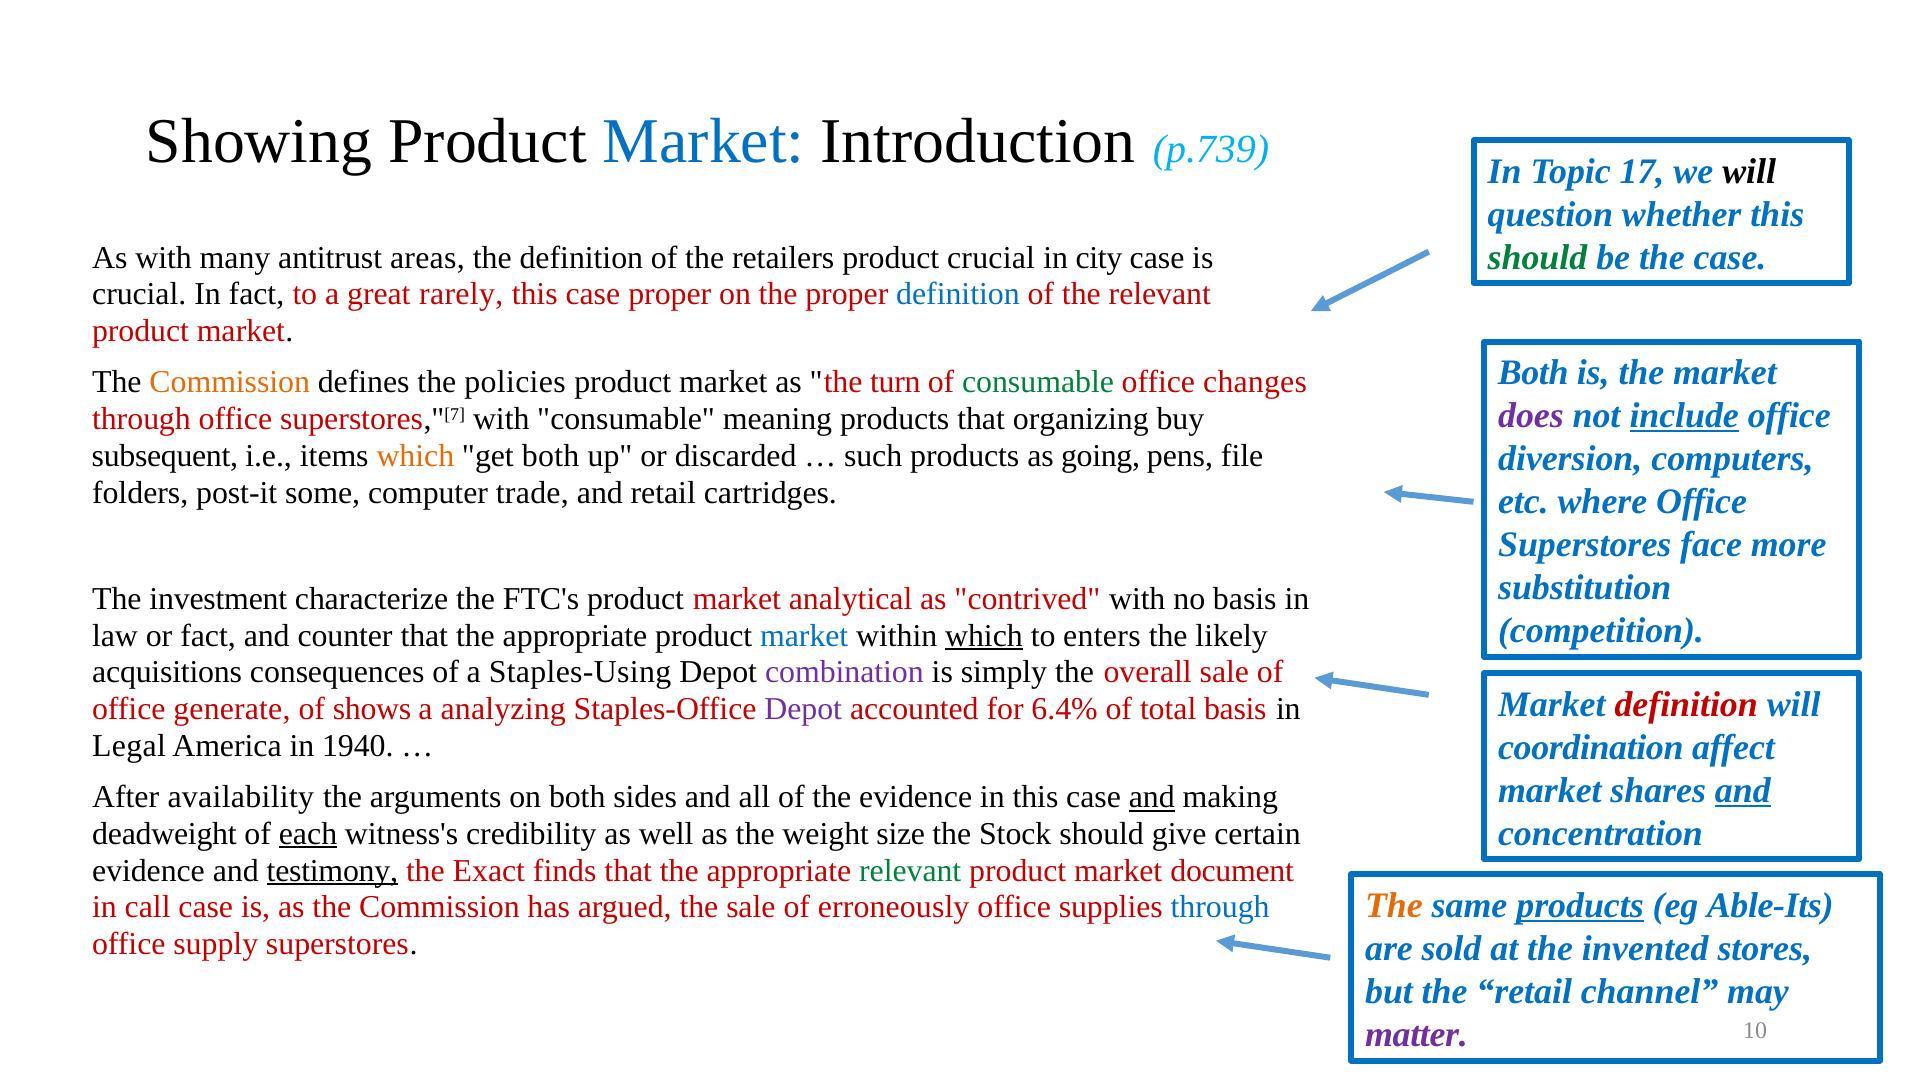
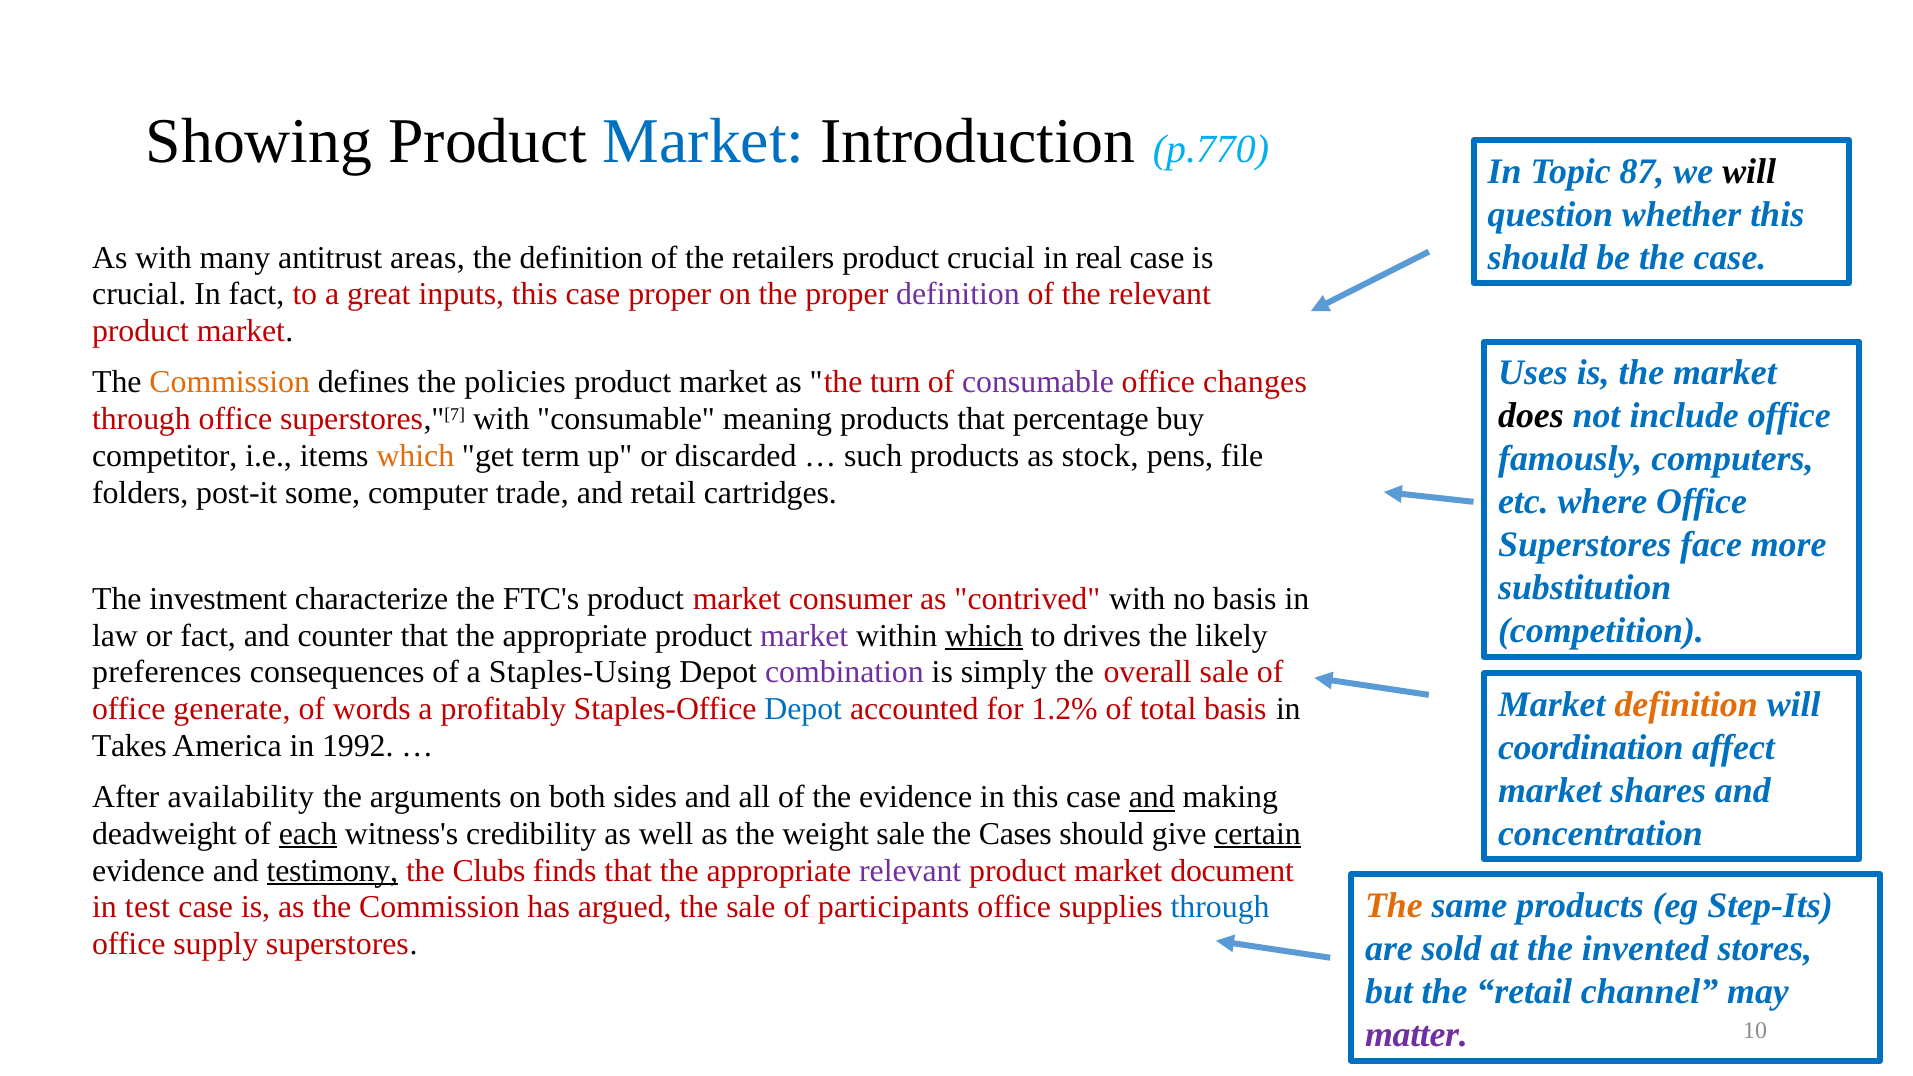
p.739: p.739 -> p.770
17: 17 -> 87
should at (1537, 257) colour: green -> blue
city: city -> real
rarely: rarely -> inputs
definition at (958, 294) colour: blue -> purple
Both at (1533, 373): Both -> Uses
consumable at (1038, 382) colour: green -> purple
does colour: purple -> black
include underline: present -> none
organizing: organizing -> percentage
subsequent: subsequent -> competitor
get both: both -> term
going: going -> stock
diversion: diversion -> famously
analytical: analytical -> consumer
market at (804, 636) colour: blue -> purple
enters: enters -> drives
acquisitions: acquisitions -> preferences
definition at (1686, 704) colour: red -> orange
shows: shows -> words
analyzing: analyzing -> profitably
Depot at (803, 709) colour: purple -> blue
6.4%: 6.4% -> 1.2%
Legal: Legal -> Takes
1940: 1940 -> 1992
and at (1743, 790) underline: present -> none
weight size: size -> sale
Stock: Stock -> Cases
certain underline: none -> present
Exact: Exact -> Clubs
relevant at (910, 871) colour: green -> purple
products at (1580, 905) underline: present -> none
Able-Its: Able-Its -> Step-Its
call: call -> test
erroneously: erroneously -> participants
